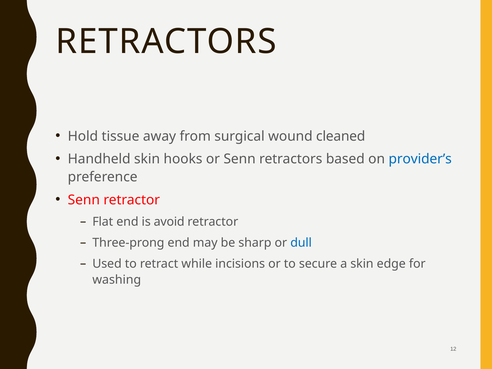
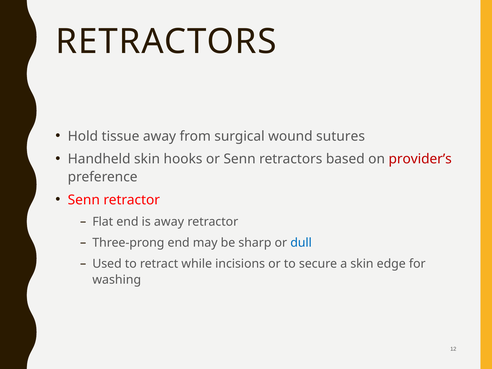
cleaned: cleaned -> sutures
provider’s colour: blue -> red
is avoid: avoid -> away
